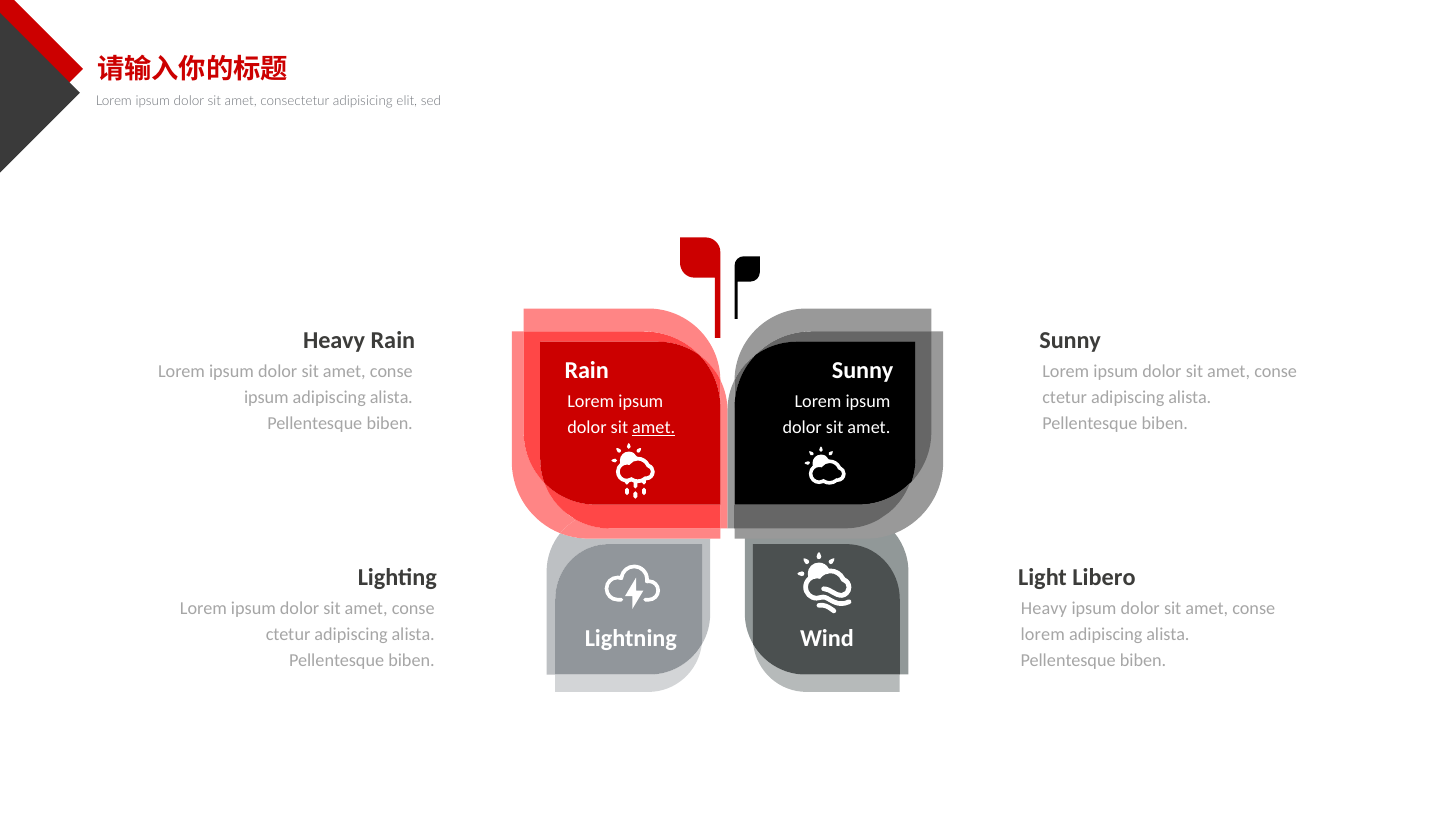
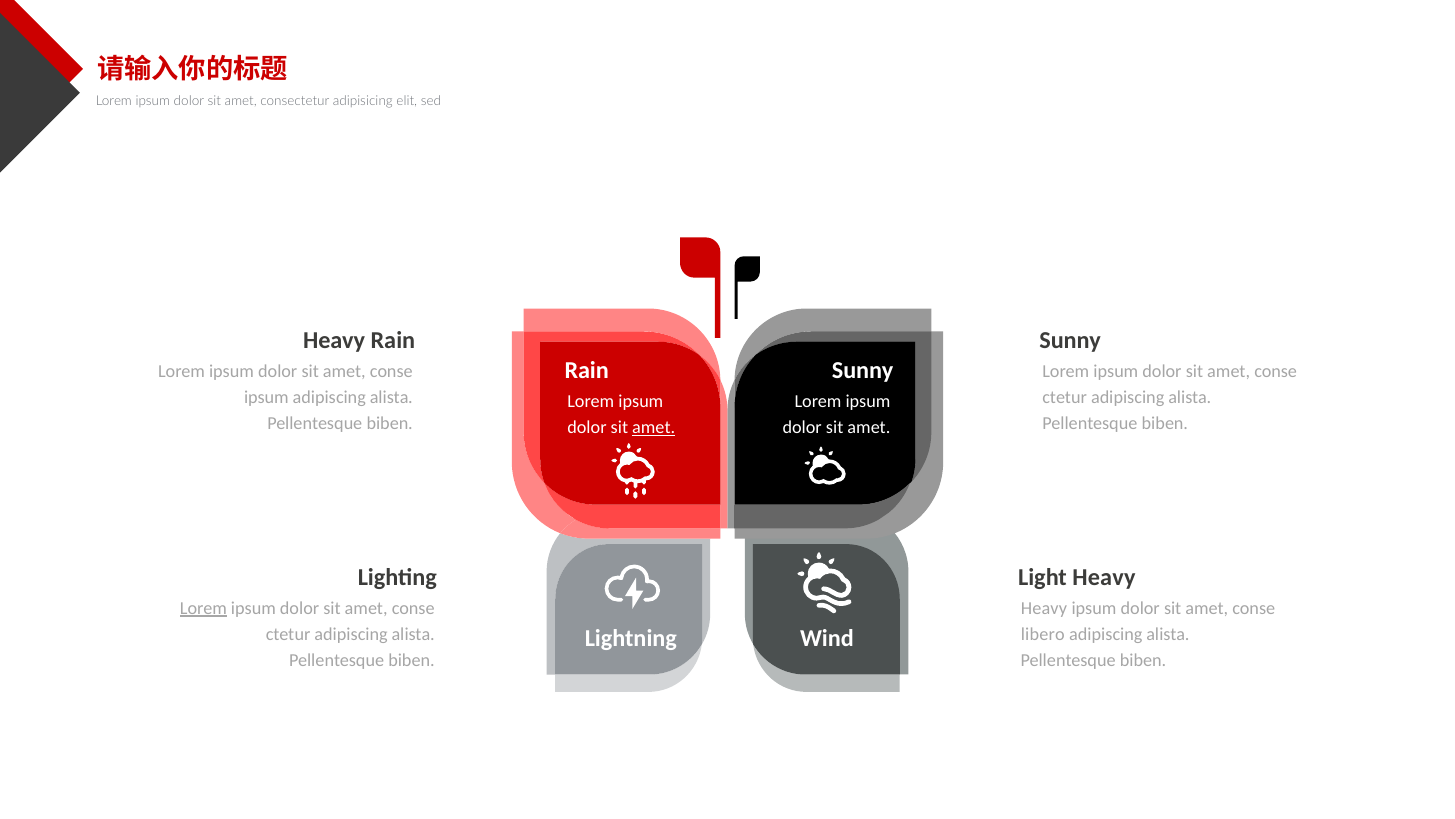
Light Libero: Libero -> Heavy
Lorem at (203, 608) underline: none -> present
lorem at (1043, 634): lorem -> libero
